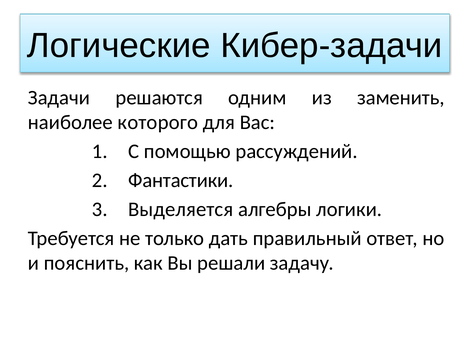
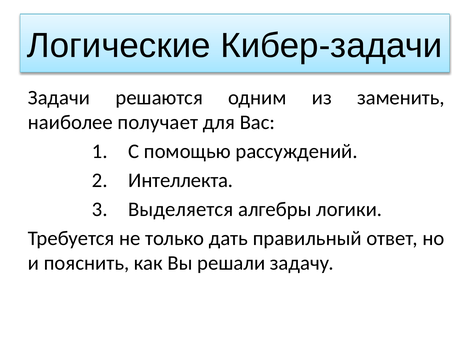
которого: которого -> получает
Фантастики: Фантастики -> Интеллекта
